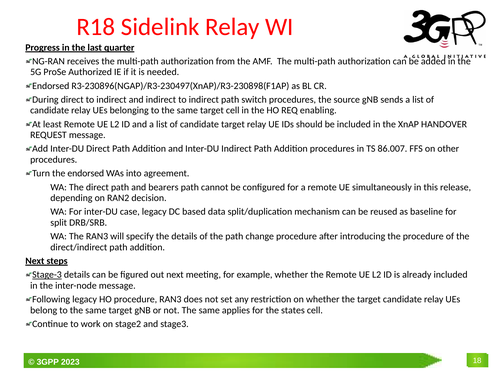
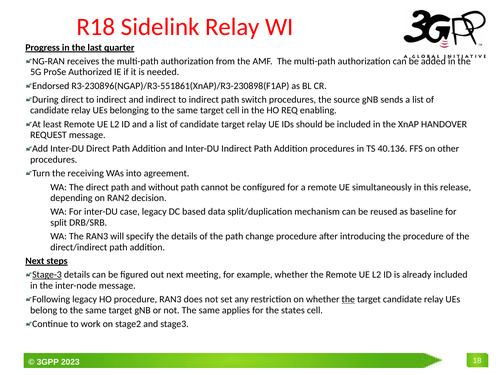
R3-230896(NGAP)/R3-230497(XnAP)/R3-230898(F1AP: R3-230896(NGAP)/R3-230497(XnAP)/R3-230898(F1AP -> R3-230896(NGAP)/R3-551861(XnAP)/R3-230898(F1AP
86.007: 86.007 -> 40.136
the endorsed: endorsed -> receiving
bearers: bearers -> without
the at (348, 299) underline: none -> present
